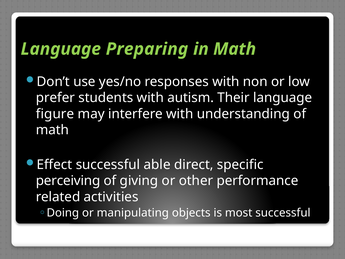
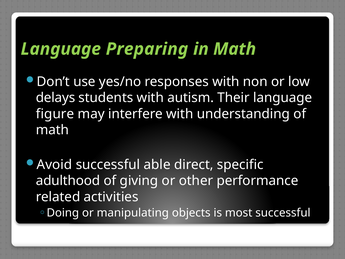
prefer: prefer -> delays
Effect: Effect -> Avoid
perceiving: perceiving -> adulthood
